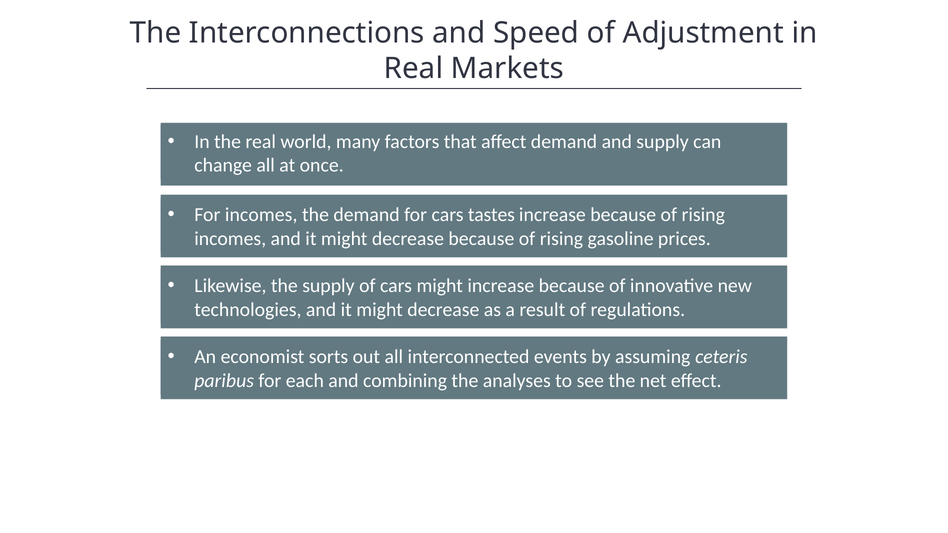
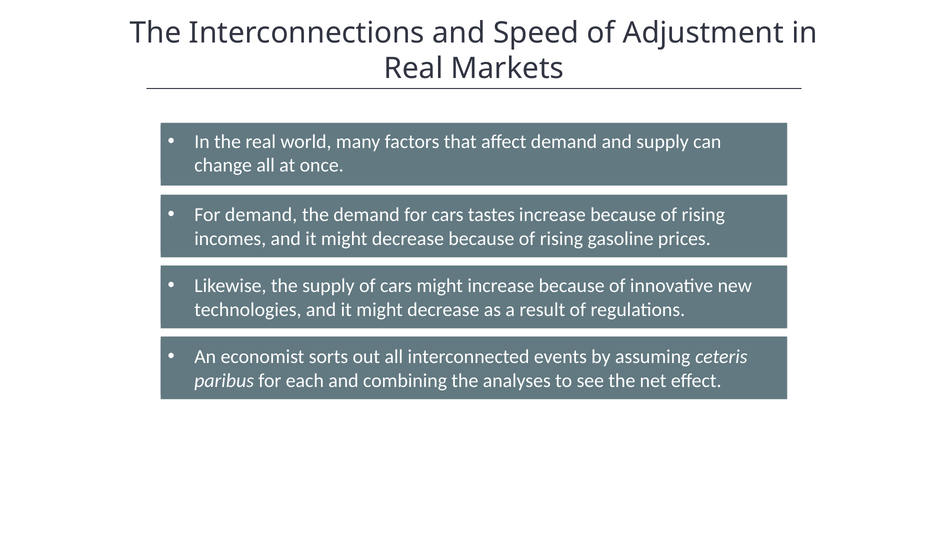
For incomes: incomes -> demand
